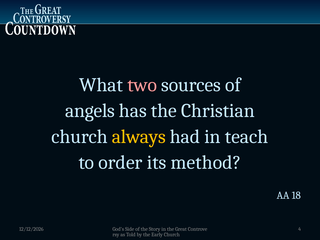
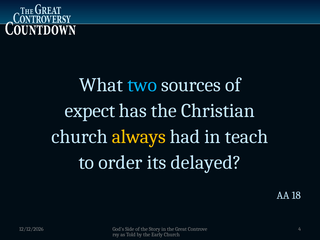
two colour: pink -> light blue
angels: angels -> expect
method: method -> delayed
